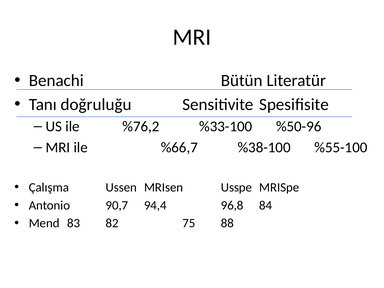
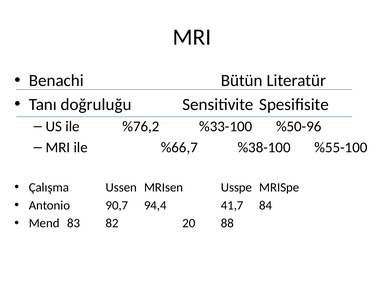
96,8: 96,8 -> 41,7
75: 75 -> 20
